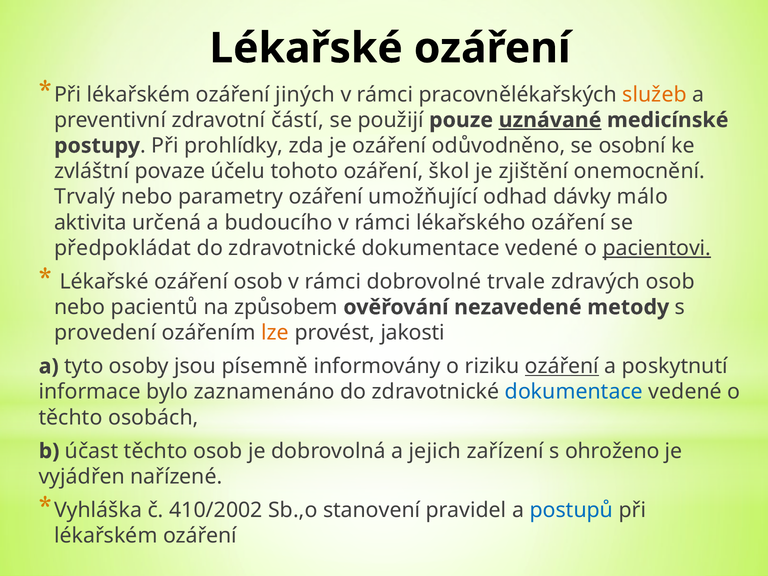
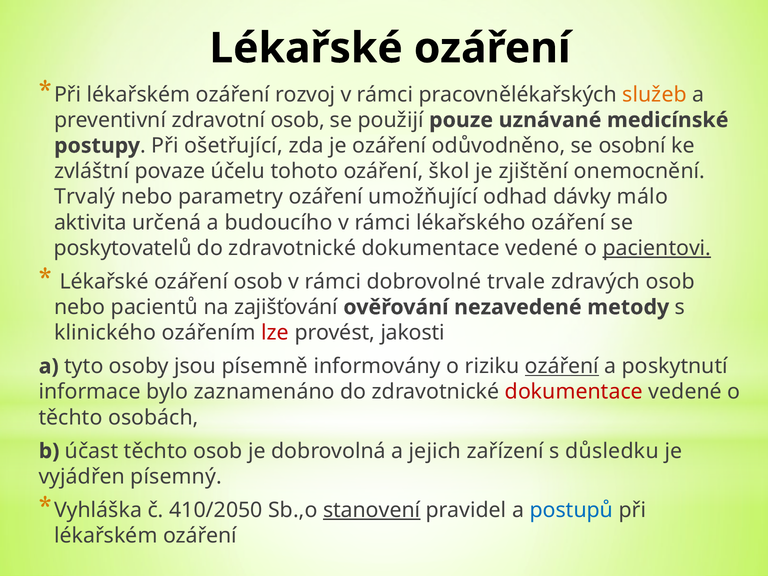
jiných: jiných -> rozvoj
zdravotní částí: částí -> osob
uznávané underline: present -> none
prohlídky: prohlídky -> ošetřující
předpokládat: předpokládat -> poskytovatelů
způsobem: způsobem -> zajišťování
provedení: provedení -> klinického
lze colour: orange -> red
dokumentace at (574, 392) colour: blue -> red
ohroženo: ohroženo -> důsledku
nařízené: nařízené -> písemný
410/2002: 410/2002 -> 410/2050
stanovení underline: none -> present
